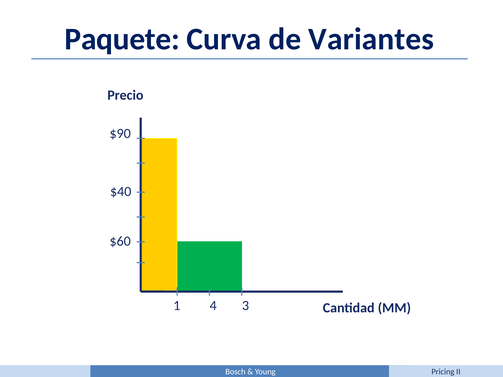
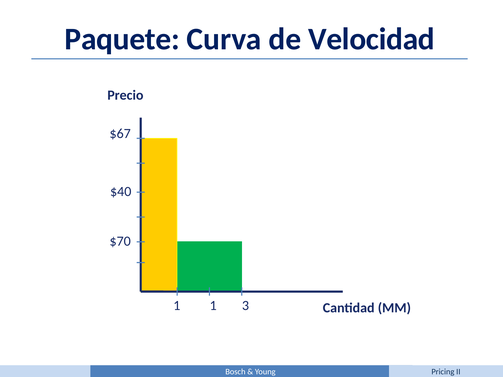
Variantes: Variantes -> Velocidad
$90: $90 -> $67
$60: $60 -> $70
1 4: 4 -> 1
